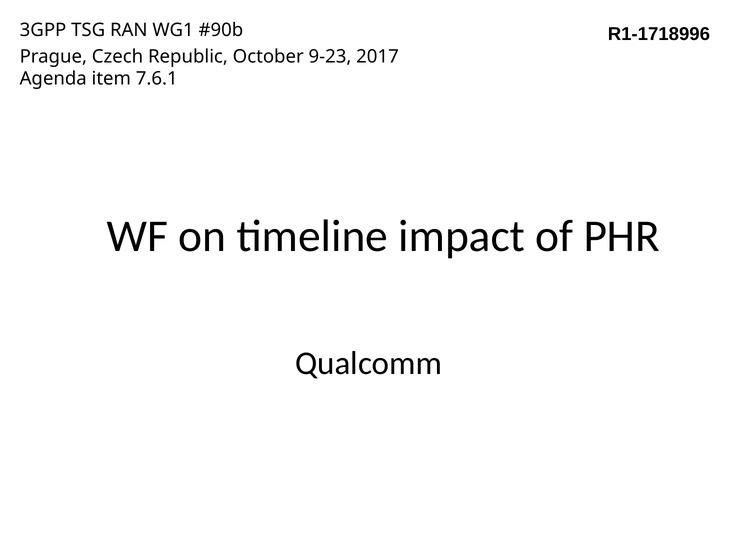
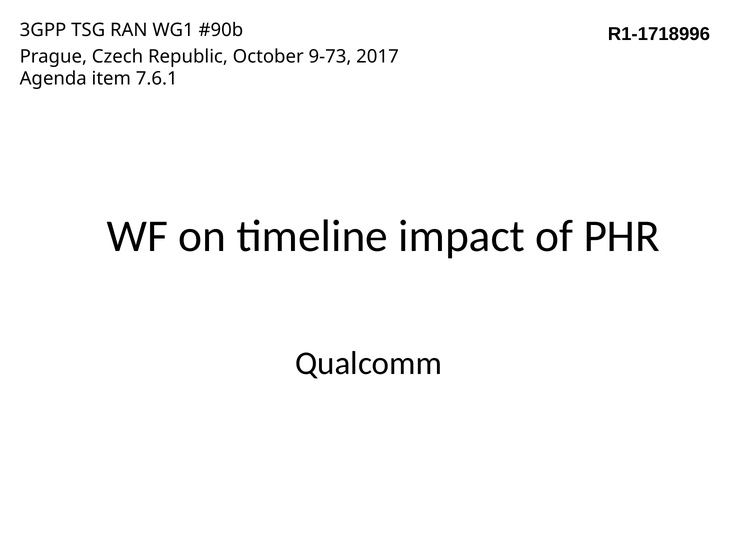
9-23: 9-23 -> 9-73
